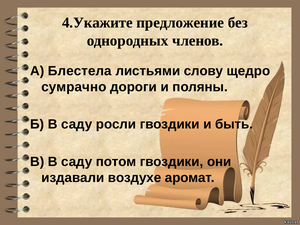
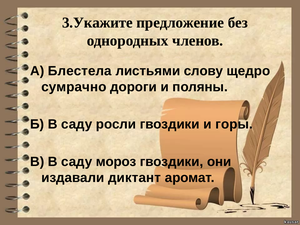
4.Укажите: 4.Укажите -> 3.Укажите
быть: быть -> горы
потом: потом -> мороз
воздухе: воздухе -> диктант
